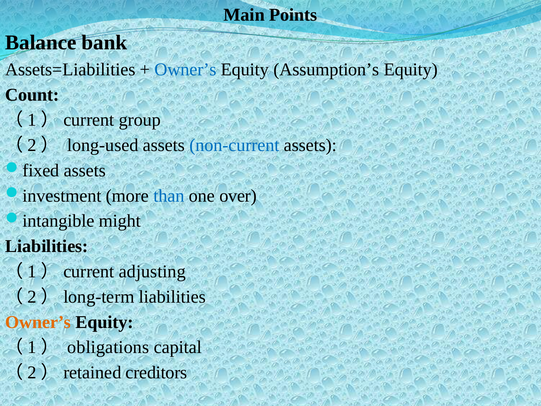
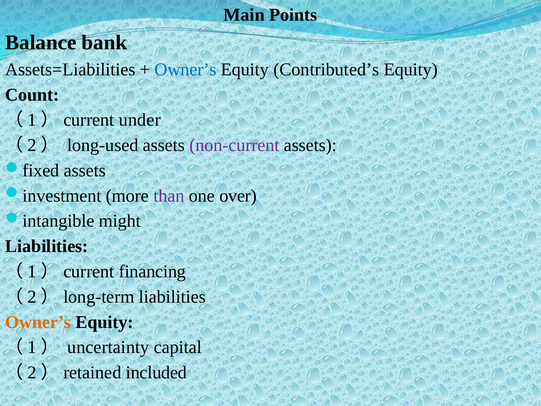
Assumption’s: Assumption’s -> Contributed’s
group: group -> under
non-current colour: blue -> purple
than colour: blue -> purple
adjusting: adjusting -> financing
obligations: obligations -> uncertainty
creditors: creditors -> included
